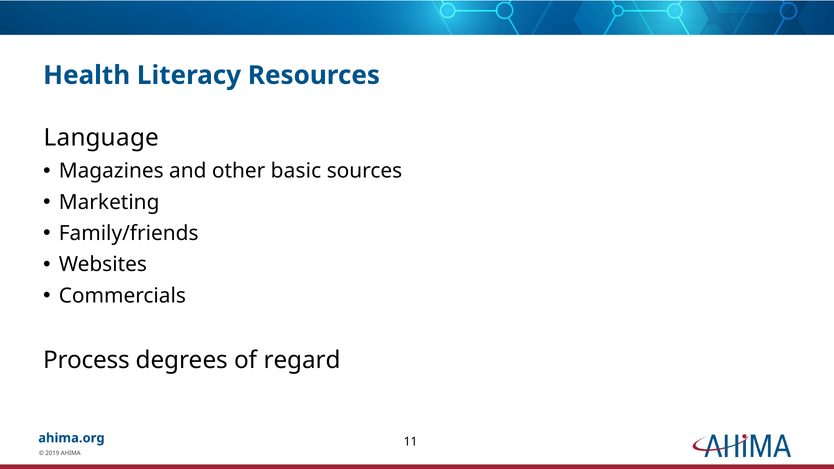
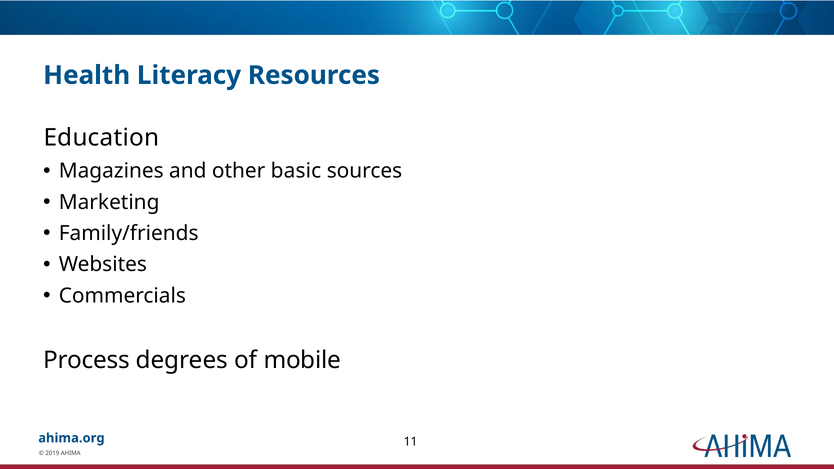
Language: Language -> Education
regard: regard -> mobile
